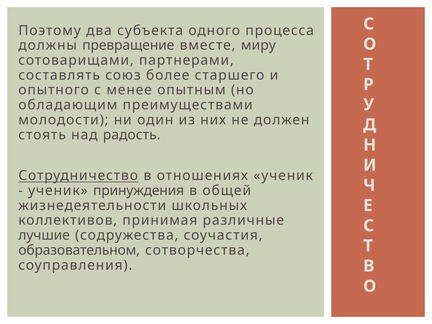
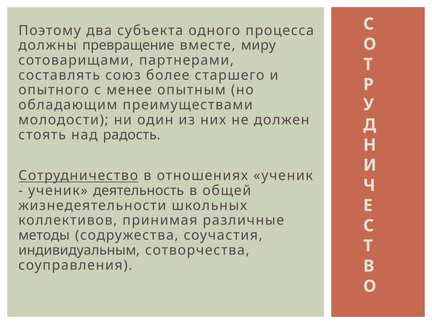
принуждения: принуждения -> деятельность
лучшие: лучшие -> методы
образовательном: образовательном -> индивидуальным
